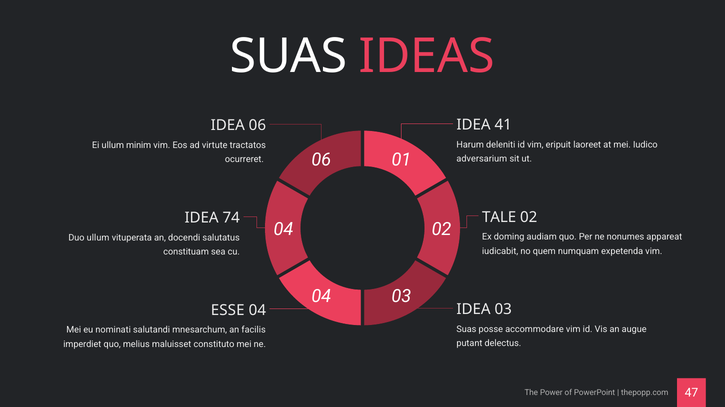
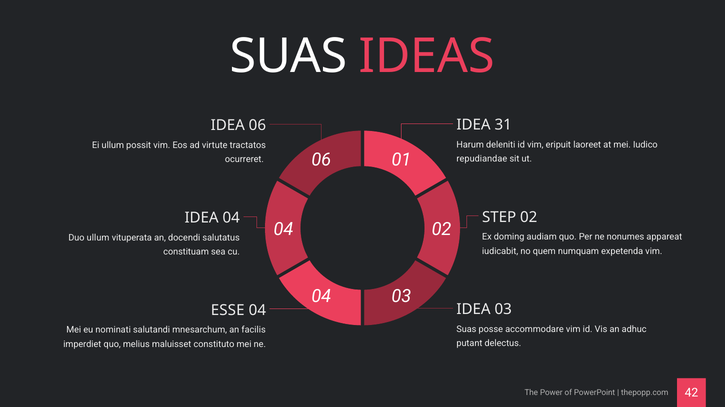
41: 41 -> 31
minim: minim -> possit
adversarium: adversarium -> repudiandae
TALE: TALE -> STEP
IDEA 74: 74 -> 04
augue: augue -> adhuc
47: 47 -> 42
